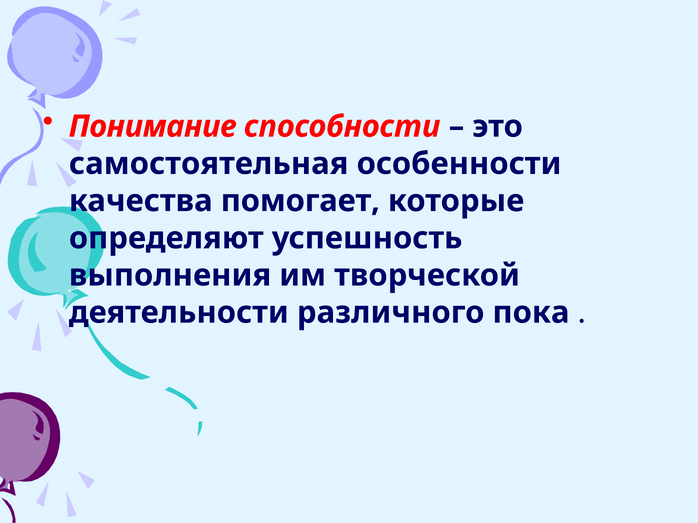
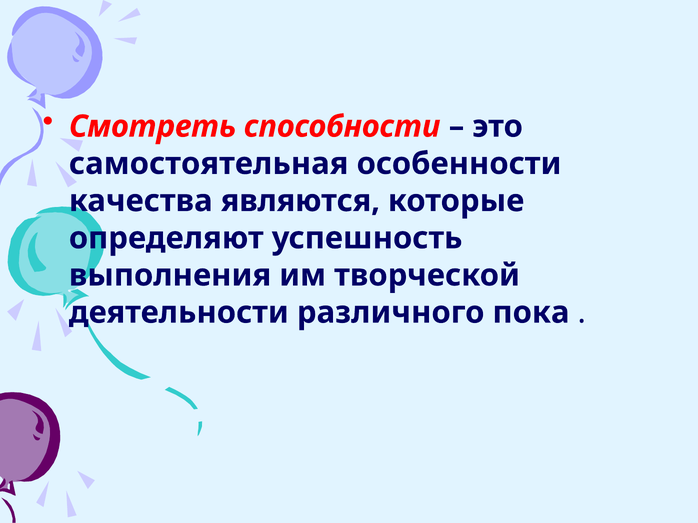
Понимание: Понимание -> Смотреть
помогает: помогает -> являются
